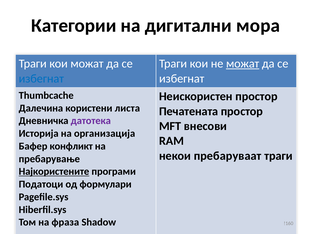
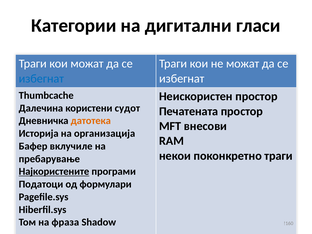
мора: мора -> гласи
можат at (243, 64) underline: present -> none
листа: листа -> судот
датотека colour: purple -> orange
конфликт: конфликт -> вклучиле
пребаруваат: пребаруваат -> поконкретно
